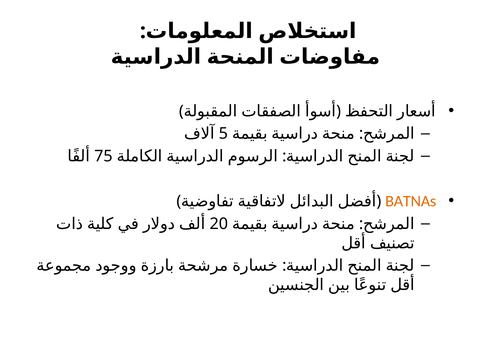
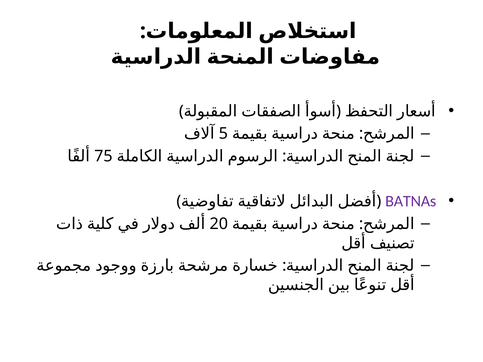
BATNAs colour: orange -> purple
